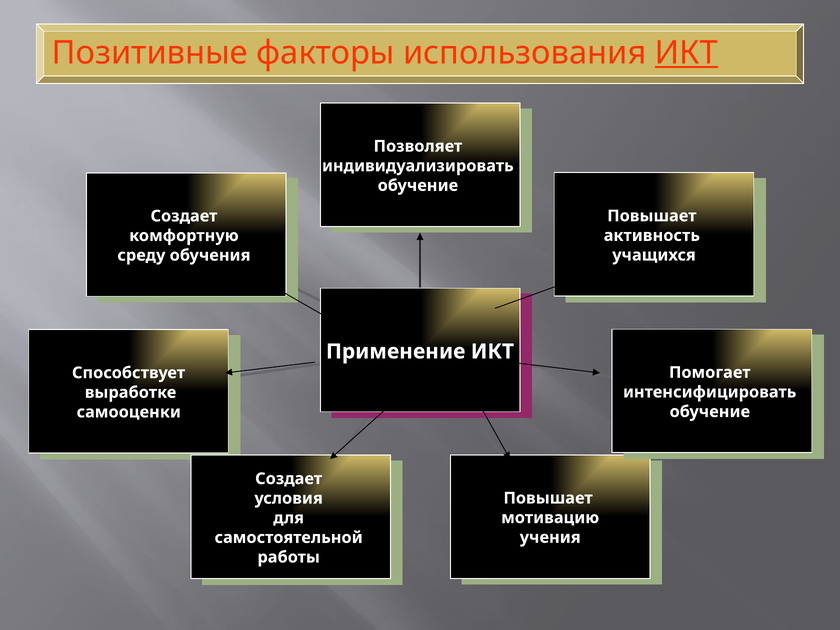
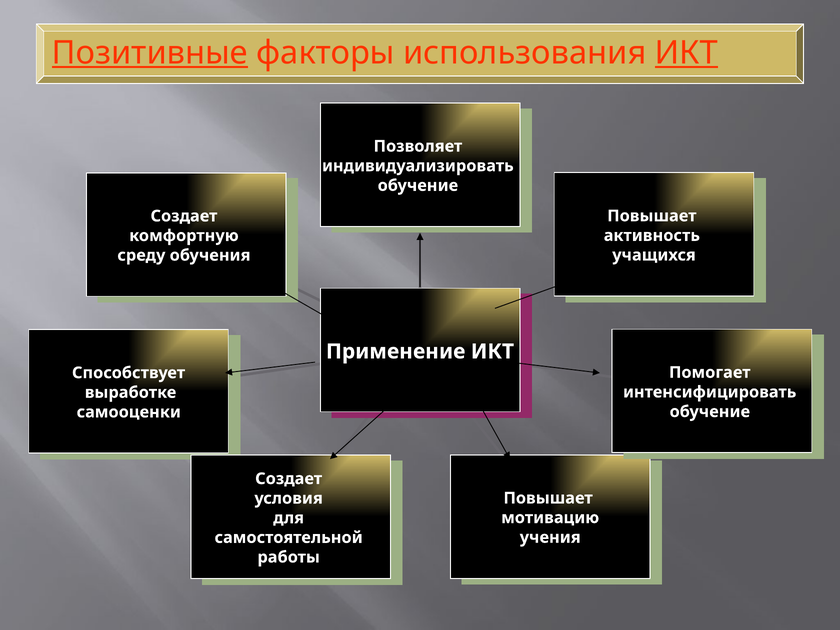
Позитивные underline: none -> present
